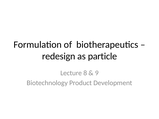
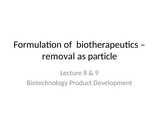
redesign: redesign -> removal
